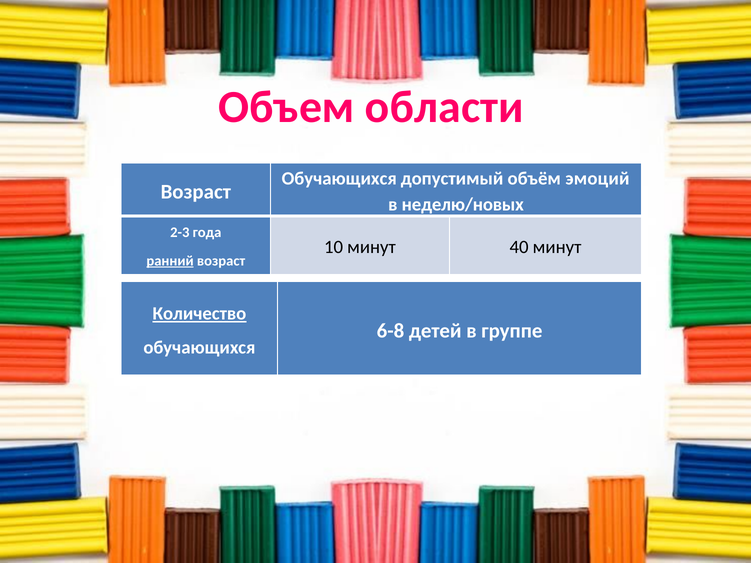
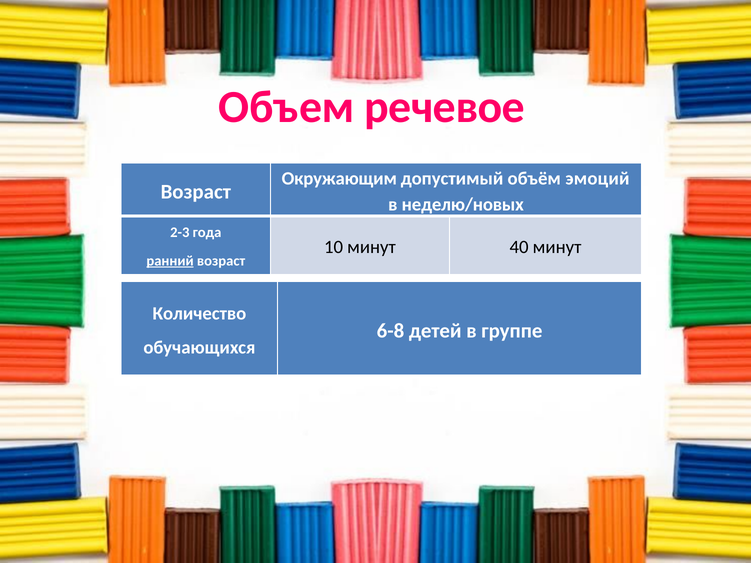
области: области -> речевое
Обучающихся at (339, 178): Обучающихся -> Окружающим
Количество underline: present -> none
